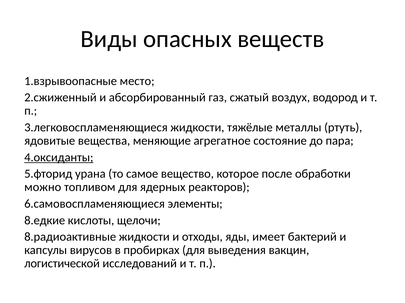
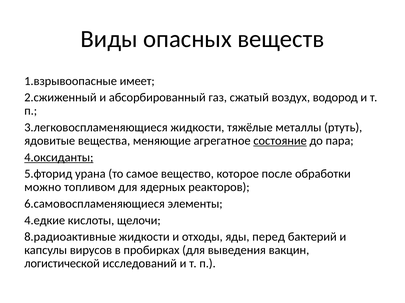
место: место -> имеет
состояние underline: none -> present
8.едкие: 8.едкие -> 4.едкие
имеет: имеет -> перед
